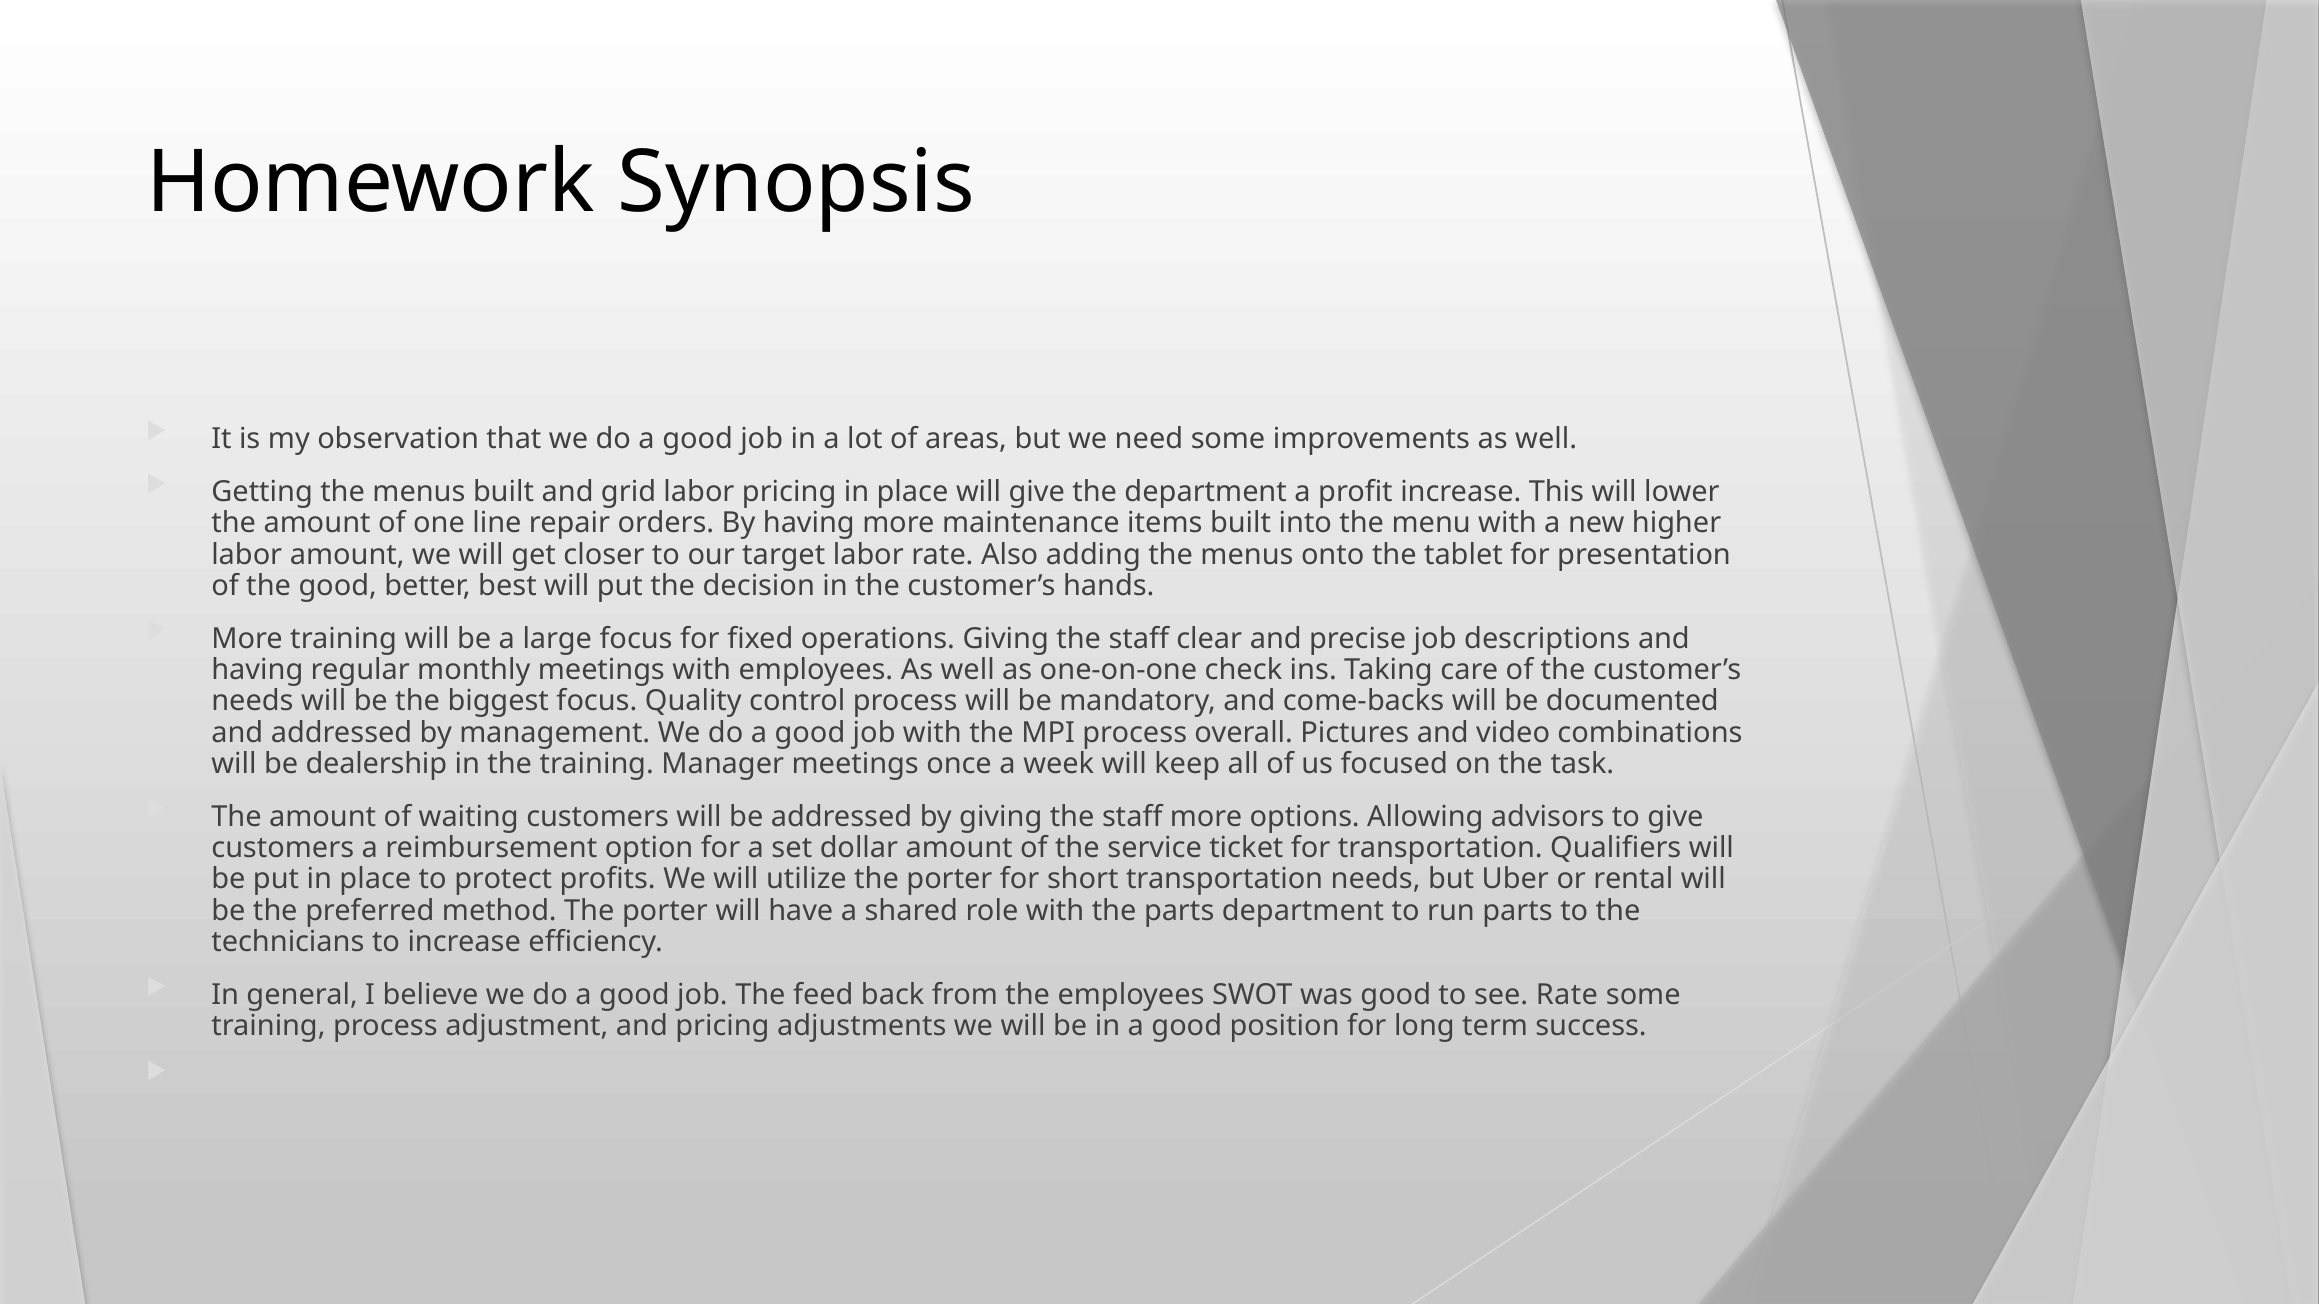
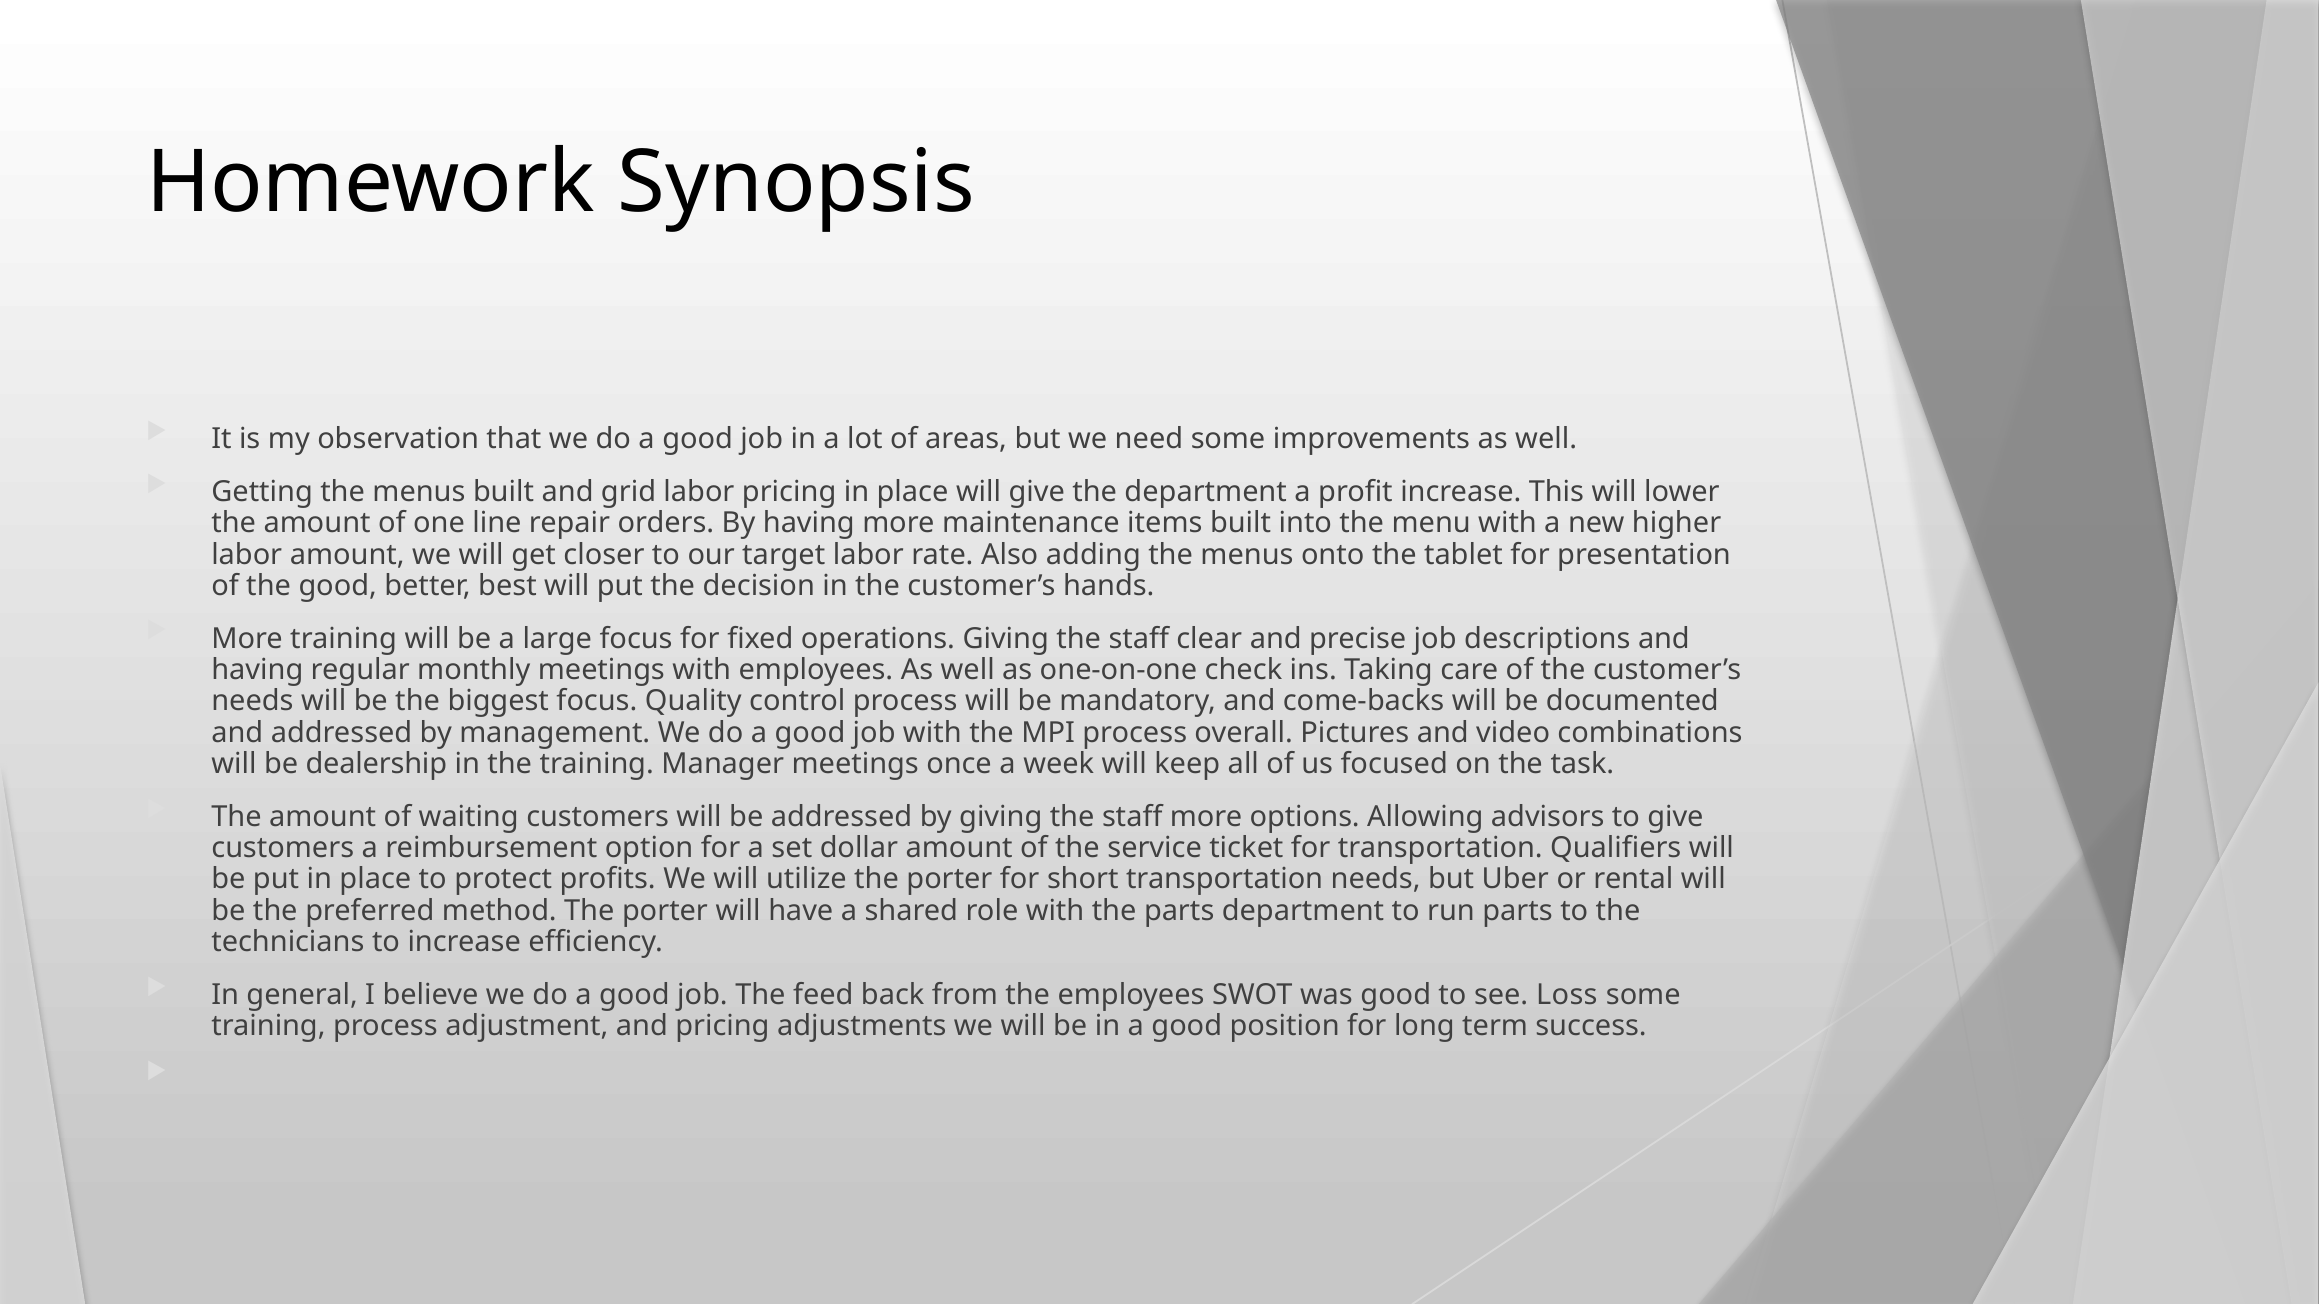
see Rate: Rate -> Loss
